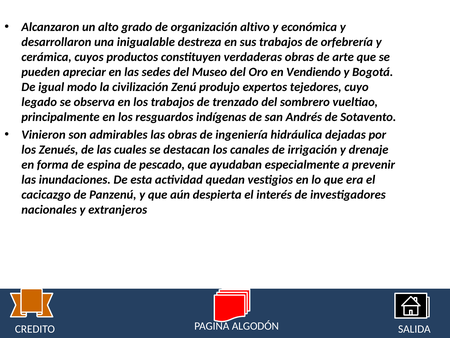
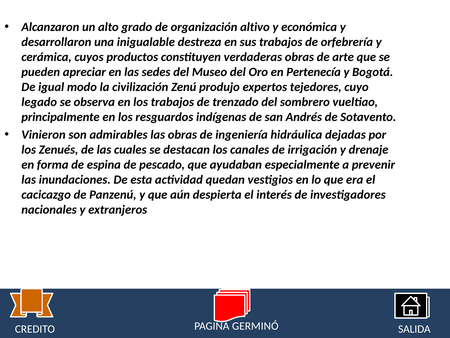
Vendiendo: Vendiendo -> Pertenecía
ALGODÓN: ALGODÓN -> GERMINÓ
